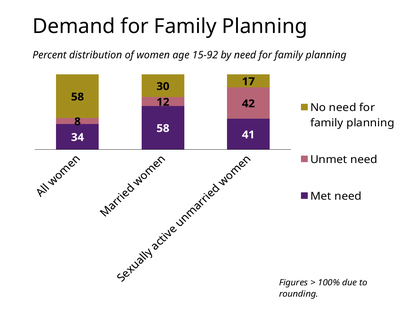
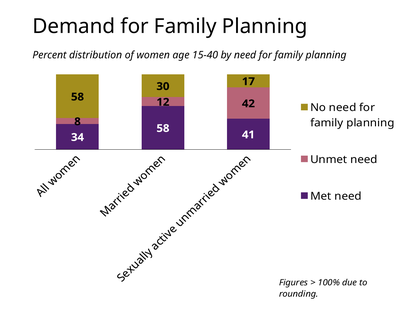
15-92: 15-92 -> 15-40
